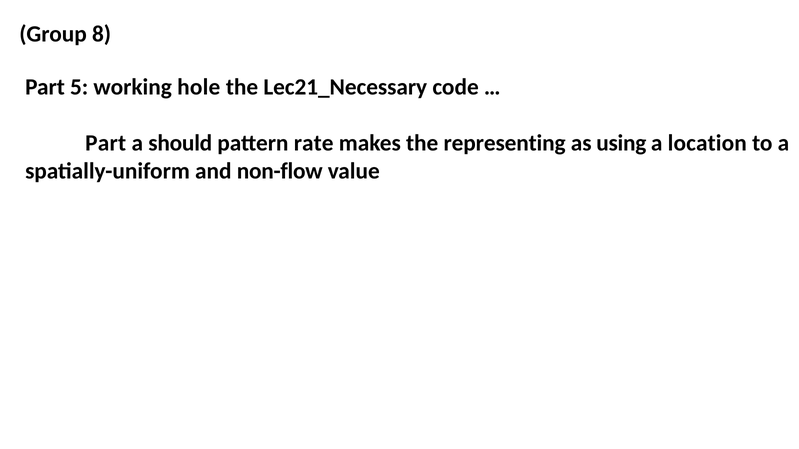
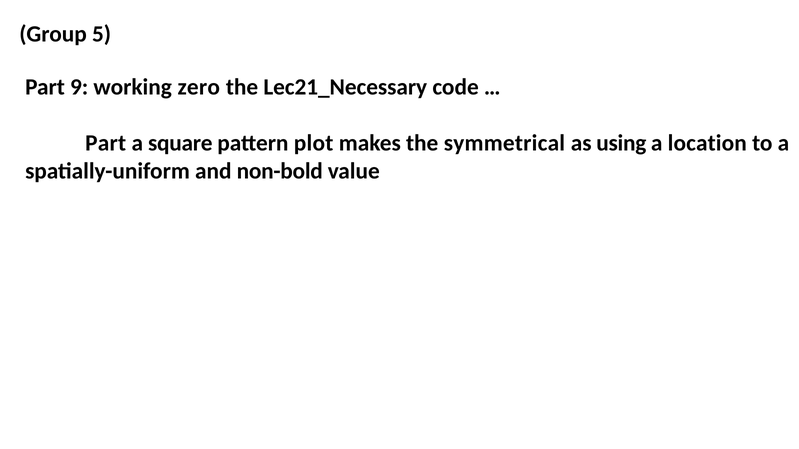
8: 8 -> 5
5: 5 -> 9
hole: hole -> zero
should: should -> square
rate: rate -> plot
representing: representing -> symmetrical
non-flow: non-flow -> non-bold
